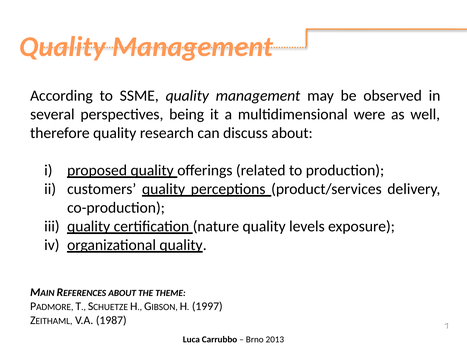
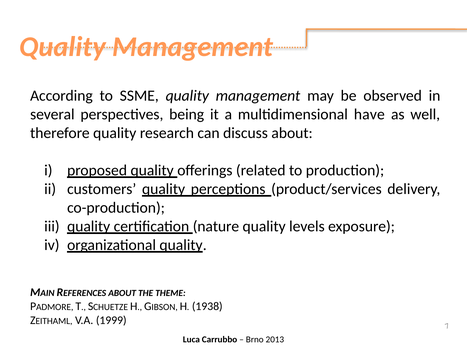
were: were -> have
1997: 1997 -> 1938
1987: 1987 -> 1999
